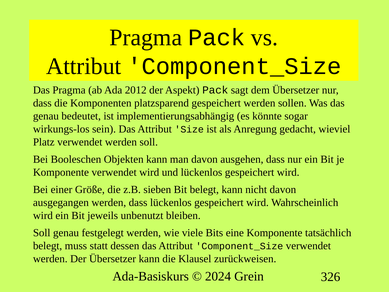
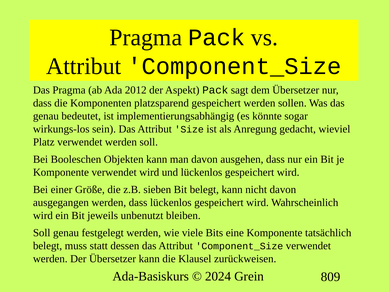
326: 326 -> 809
